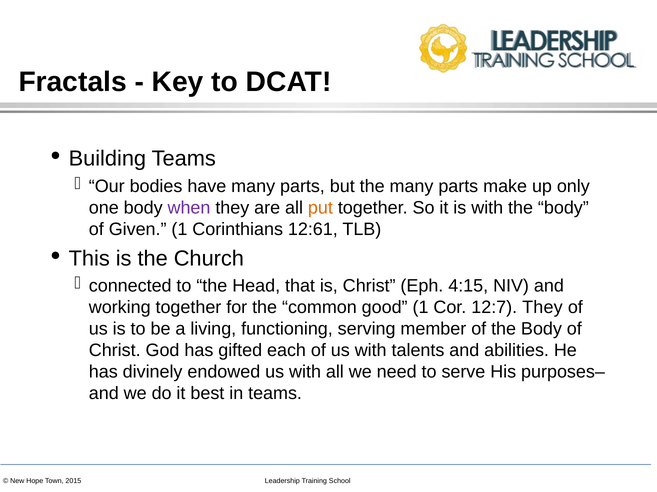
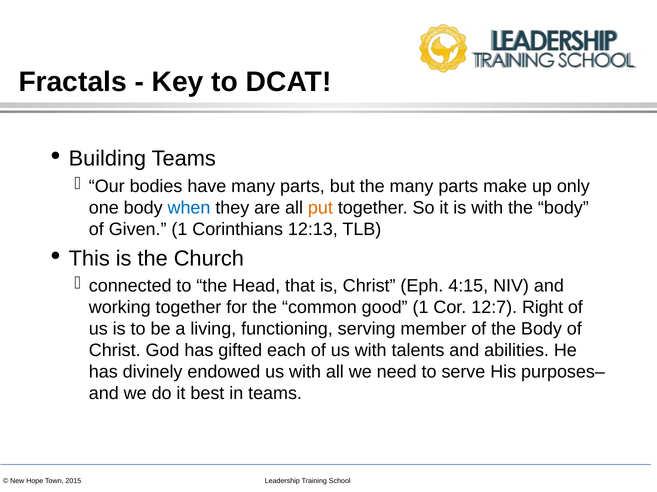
when colour: purple -> blue
12:61: 12:61 -> 12:13
12:7 They: They -> Right
